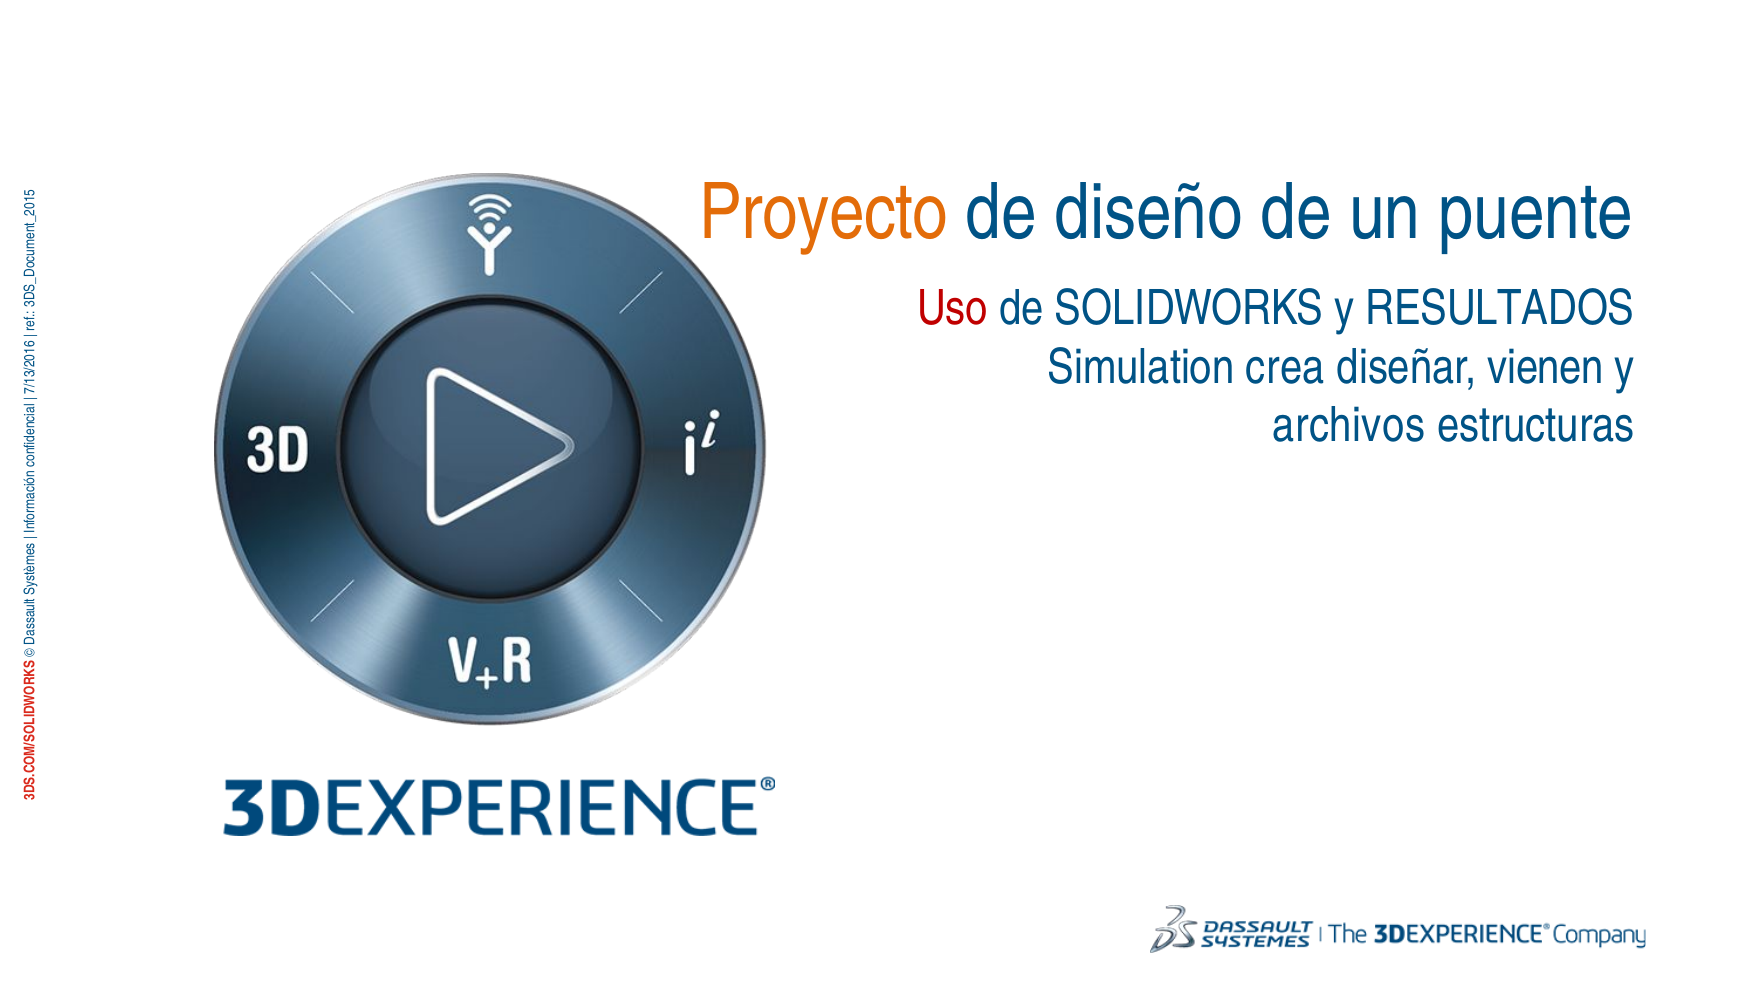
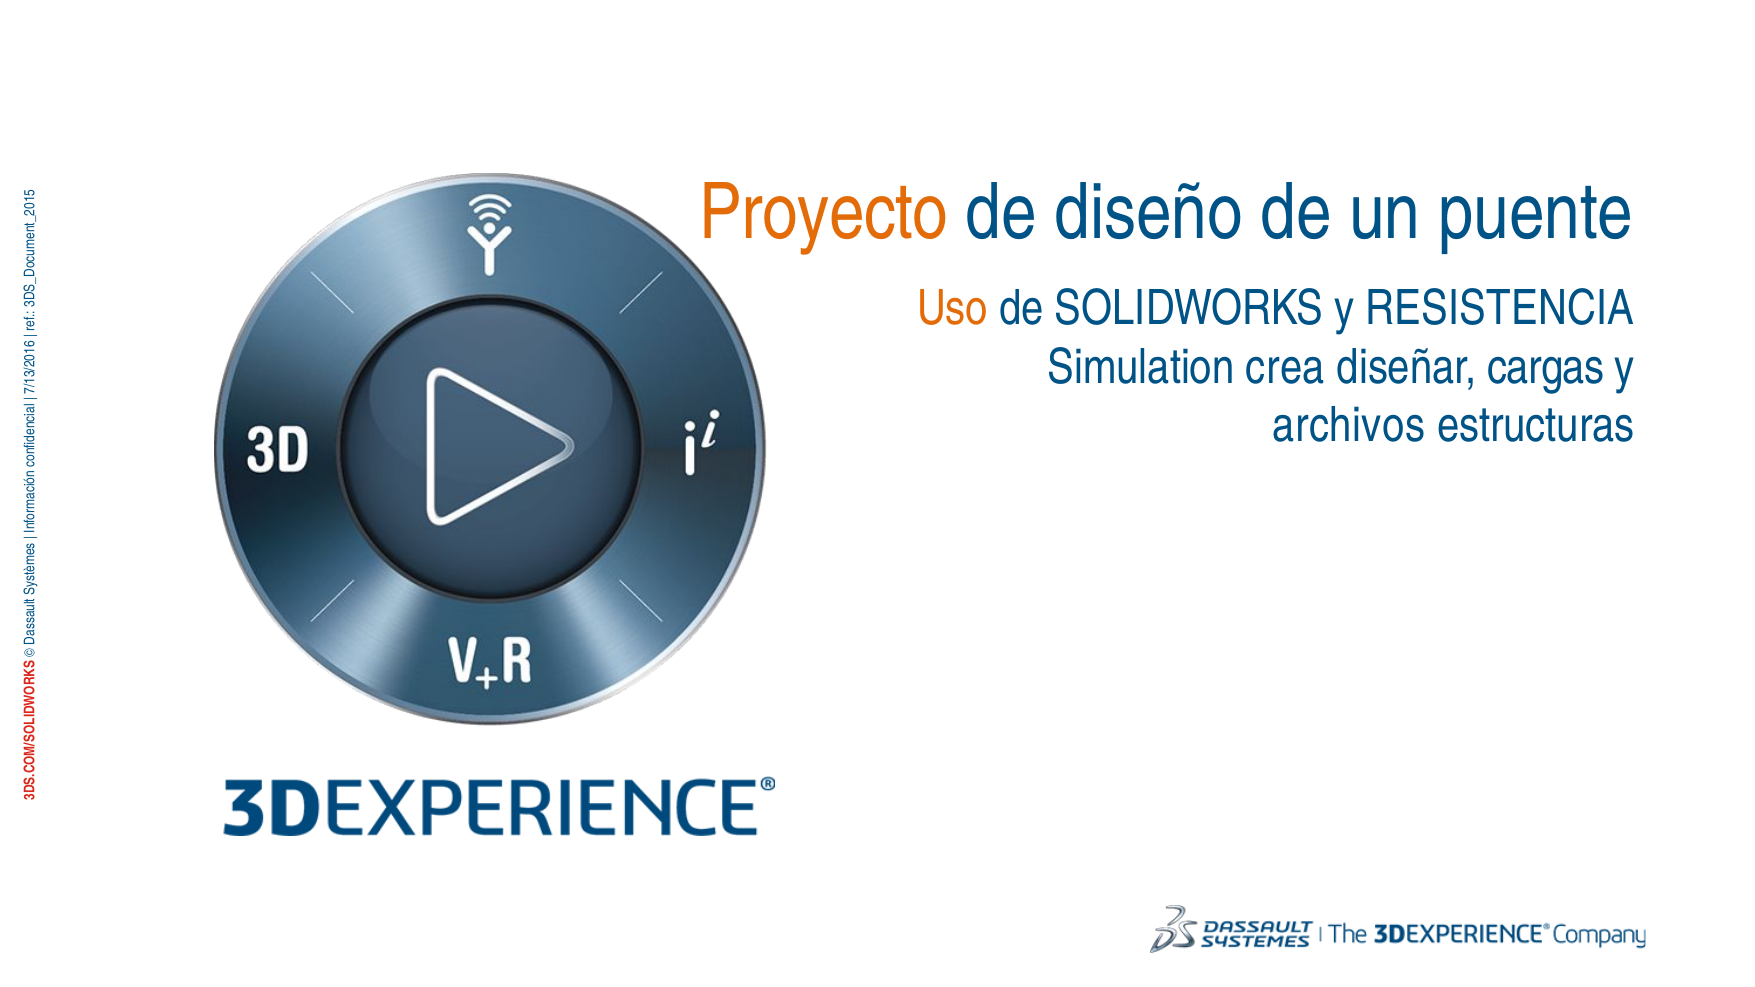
Uso colour: red -> orange
RESULTADOS: RESULTADOS -> RESISTENCIA
vienen: vienen -> cargas
